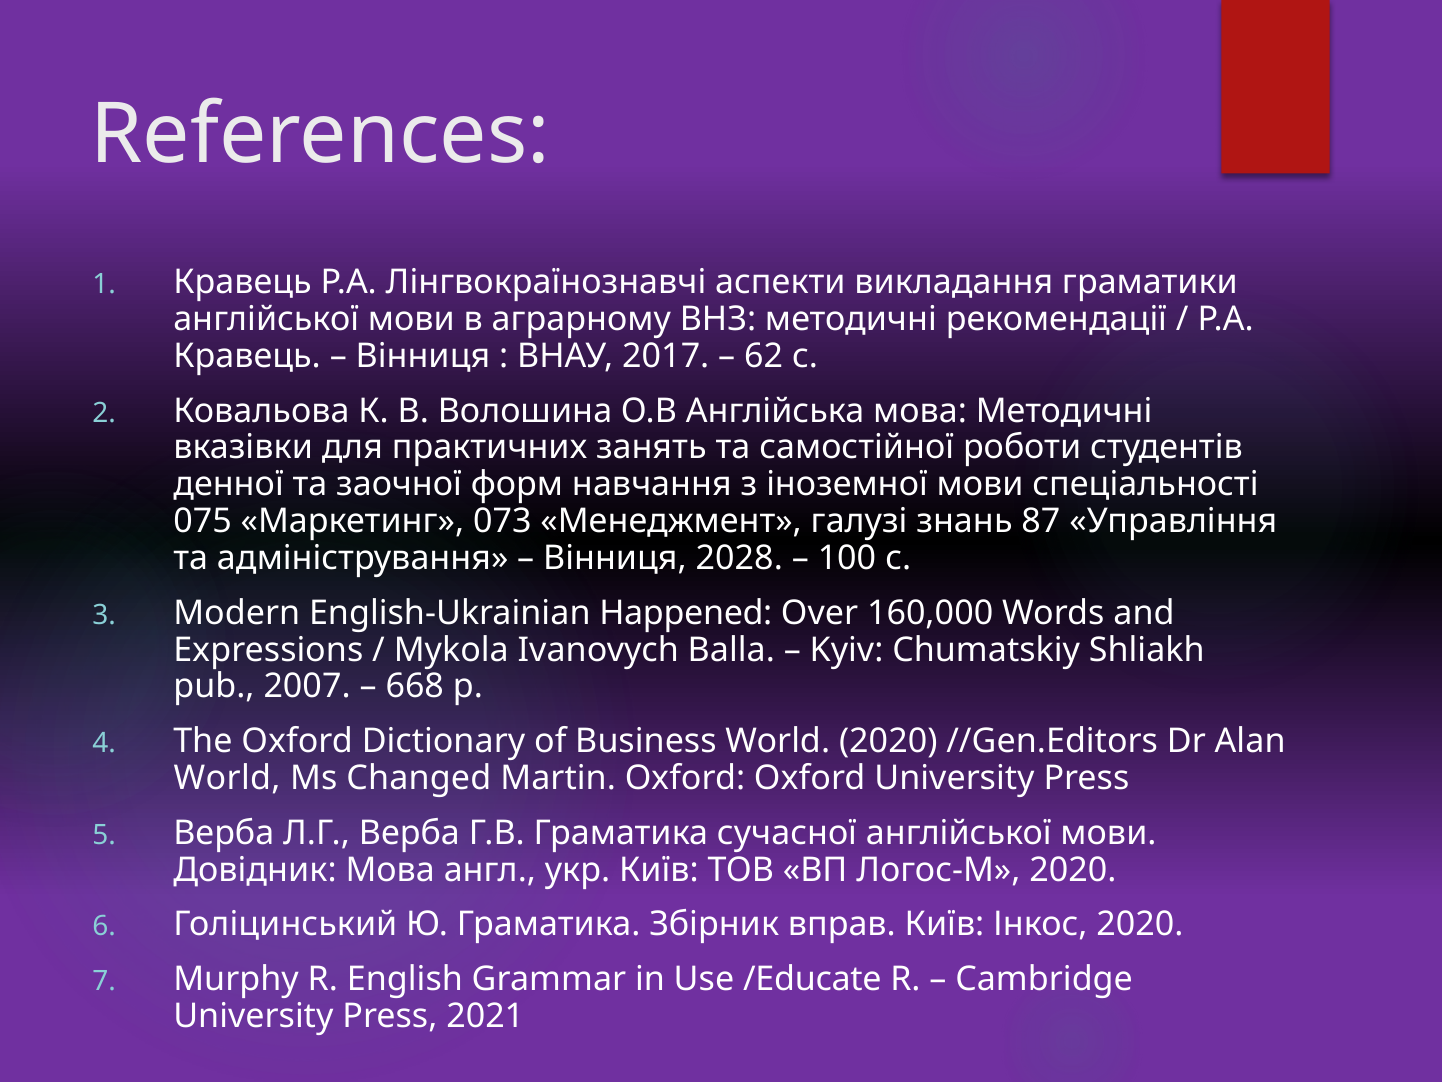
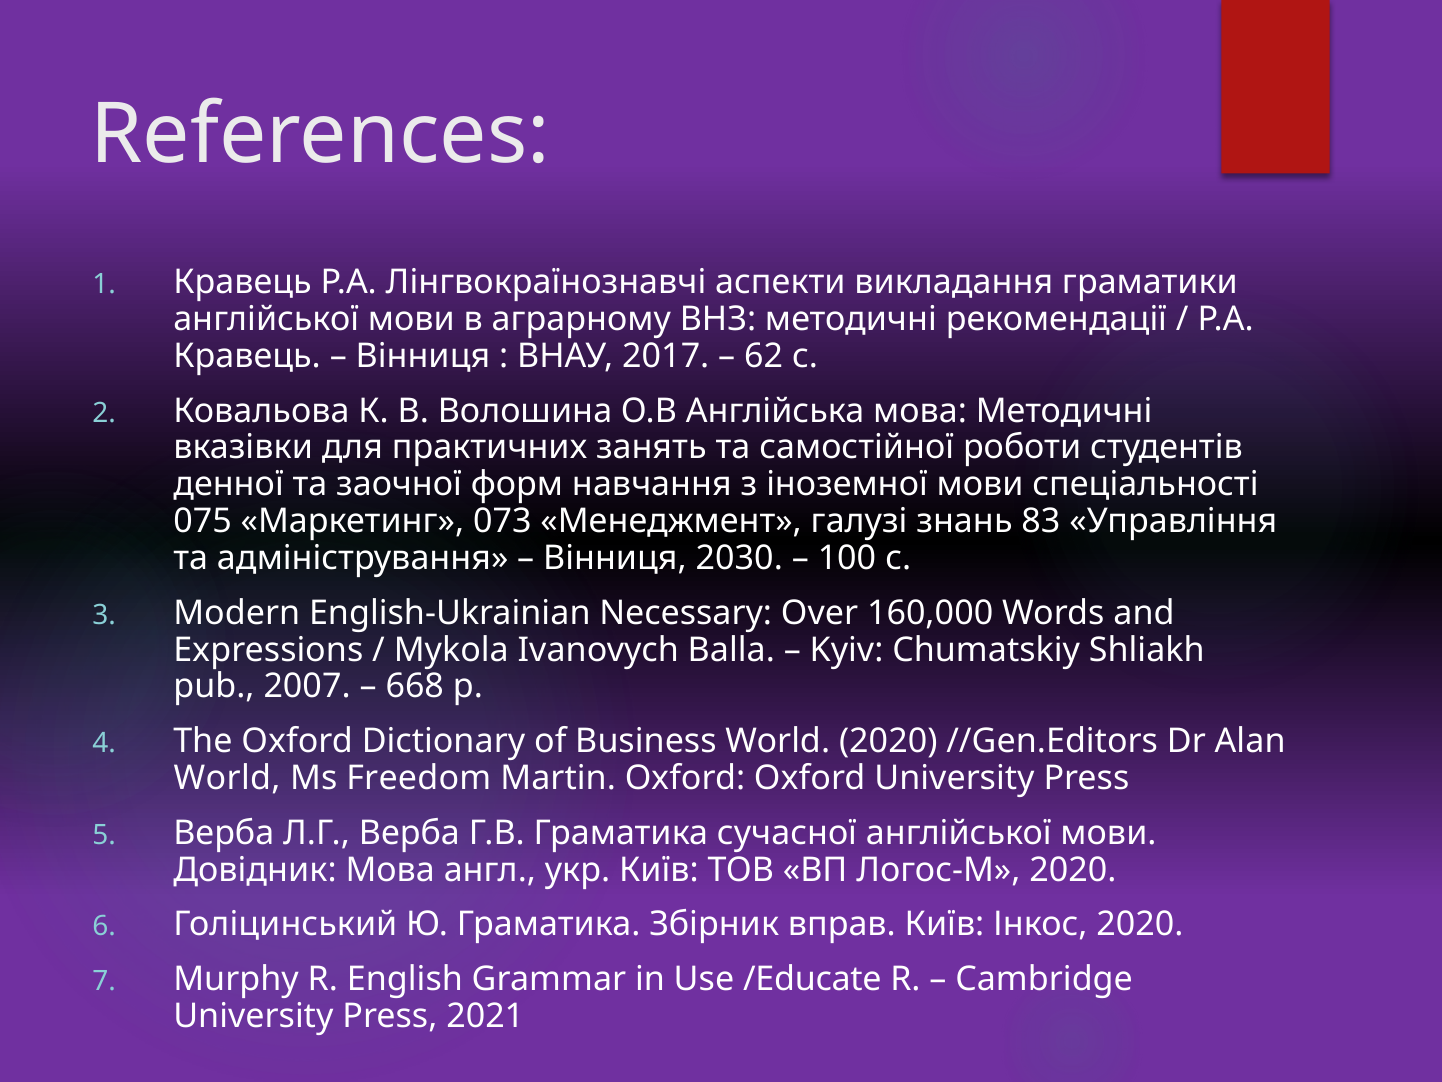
87: 87 -> 83
2028: 2028 -> 2030
Happened: Happened -> Necessary
Changed: Changed -> Freedom
